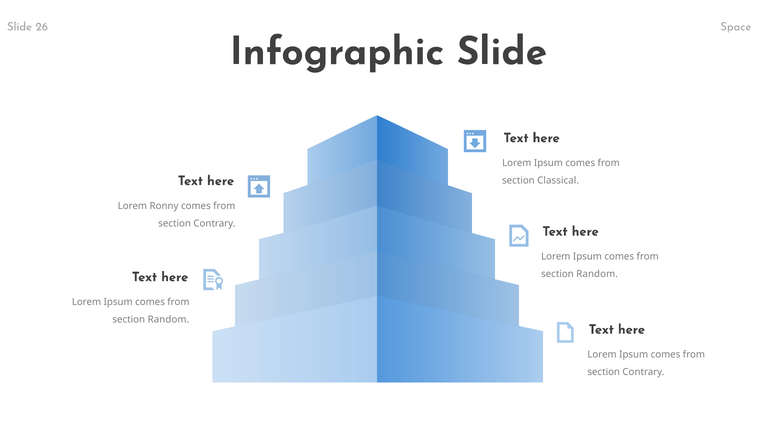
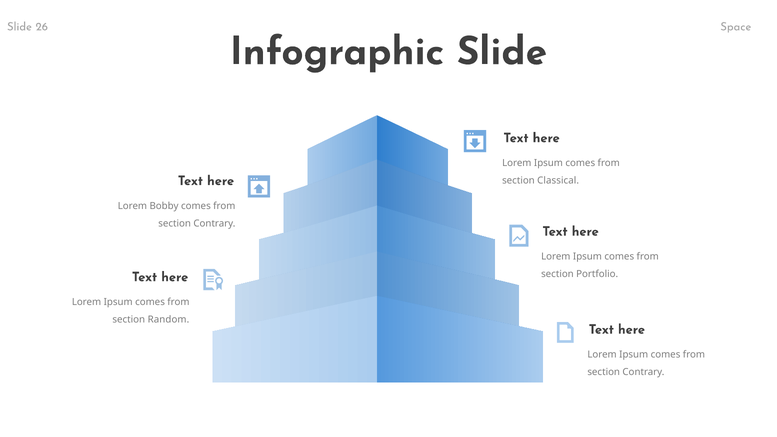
Ronny: Ronny -> Bobby
Random at (597, 274): Random -> Portfolio
